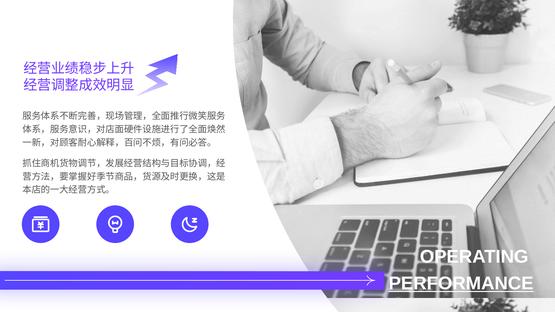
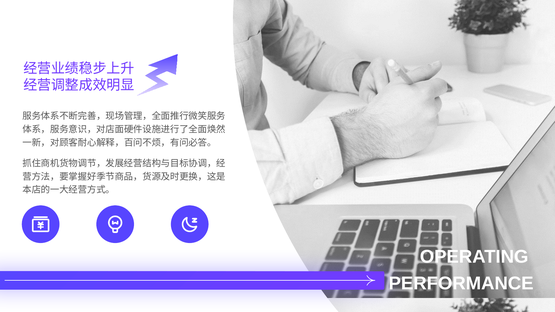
PERFORMANCE underline: present -> none
